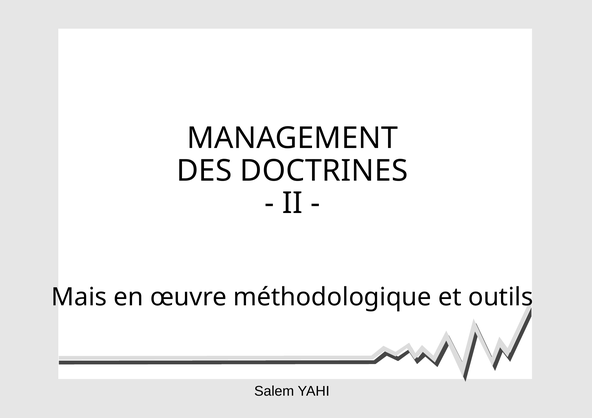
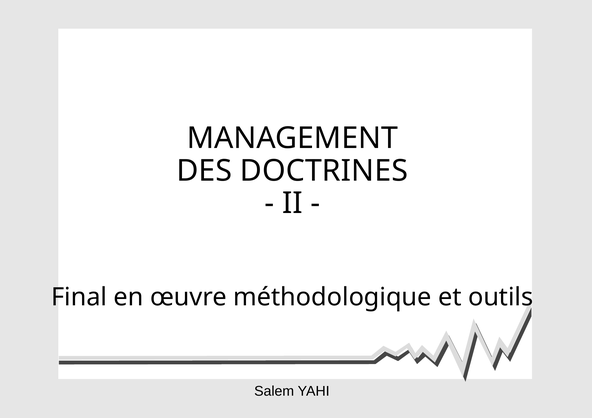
Mais: Mais -> Final
